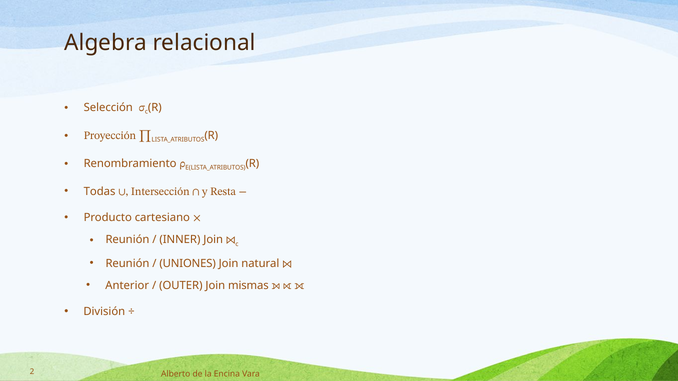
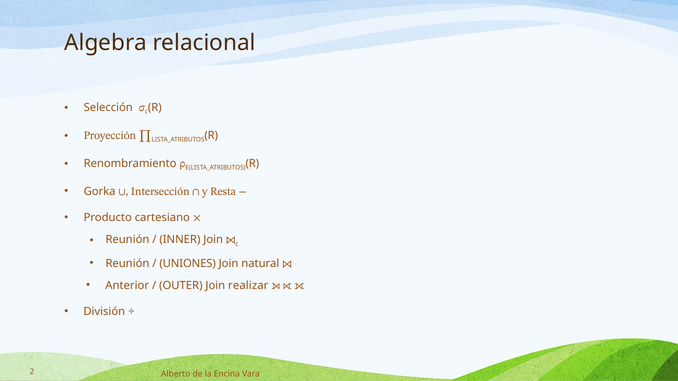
Todas: Todas -> Gorka
mismas: mismas -> realizar
